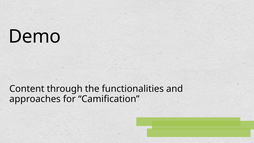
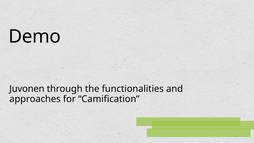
Content: Content -> Juvonen
